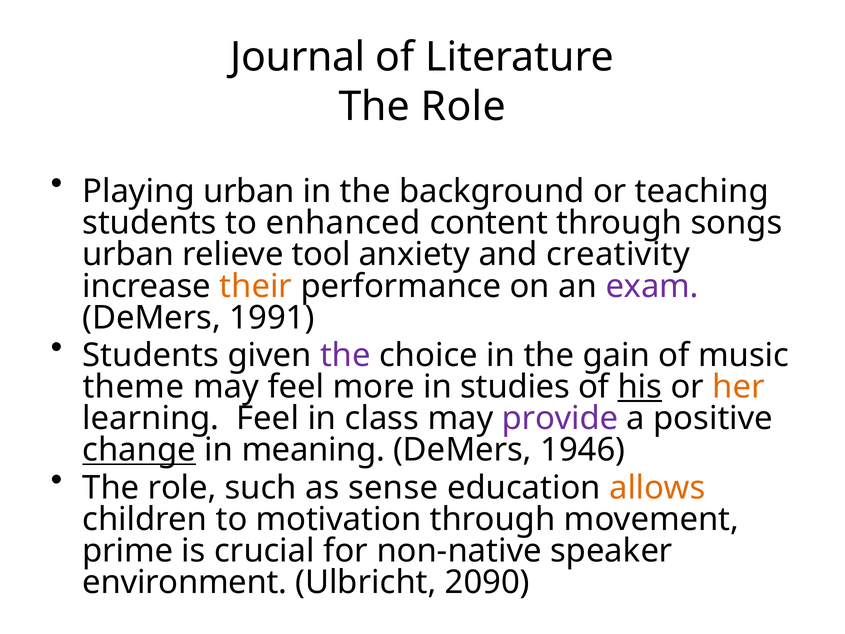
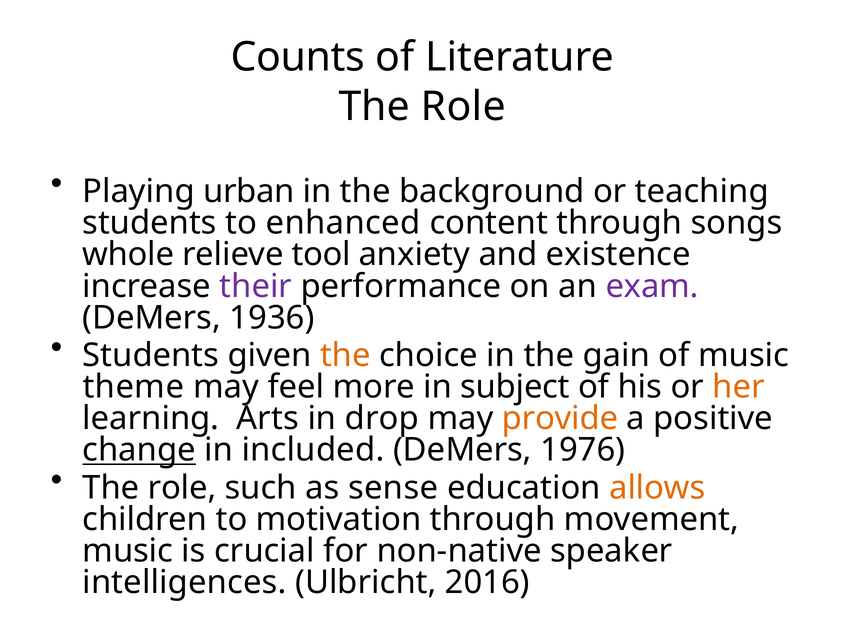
Journal: Journal -> Counts
urban at (128, 255): urban -> whole
creativity: creativity -> existence
their colour: orange -> purple
1991: 1991 -> 1936
the at (345, 355) colour: purple -> orange
studies: studies -> subject
his underline: present -> none
learning Feel: Feel -> Arts
class: class -> drop
provide colour: purple -> orange
meaning: meaning -> included
1946: 1946 -> 1976
prime at (128, 551): prime -> music
environment: environment -> intelligences
2090: 2090 -> 2016
